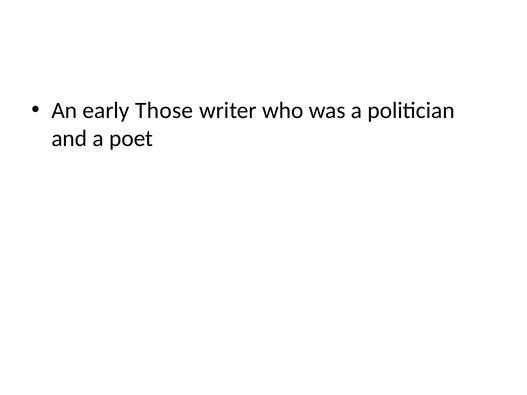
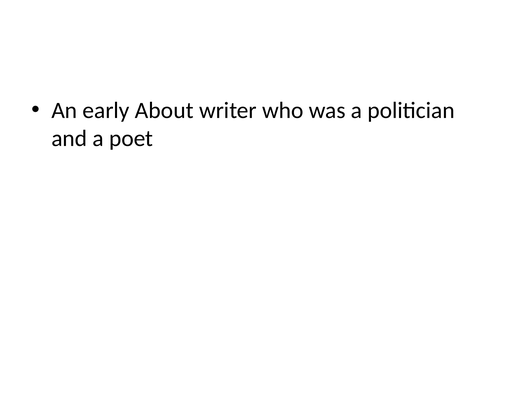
Those: Those -> About
